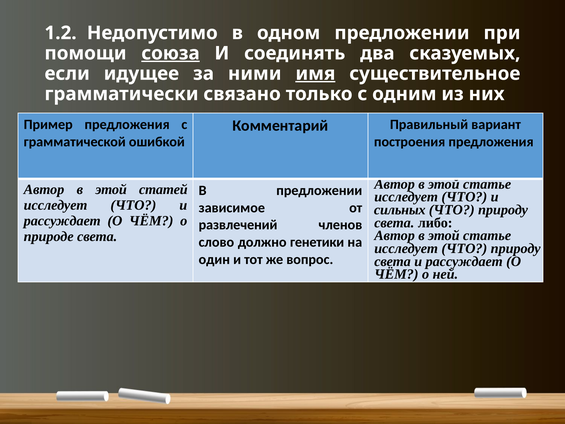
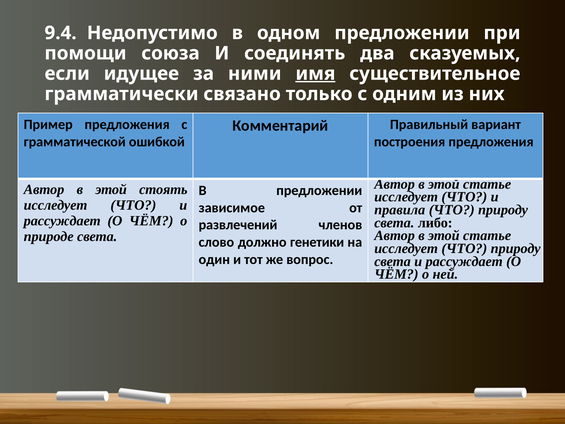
1.2: 1.2 -> 9.4
союза underline: present -> none
статей: статей -> стоять
сильных: сильных -> правила
